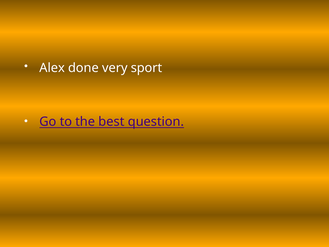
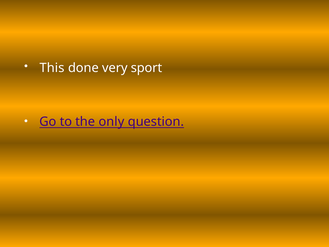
Alex: Alex -> This
best: best -> only
